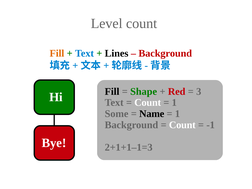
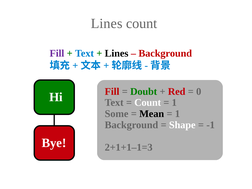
Level at (107, 23): Level -> Lines
Fill at (57, 53) colour: orange -> purple
Fill at (112, 91) colour: black -> red
Shape: Shape -> Doubt
3: 3 -> 0
Name: Name -> Mean
Count at (182, 125): Count -> Shape
